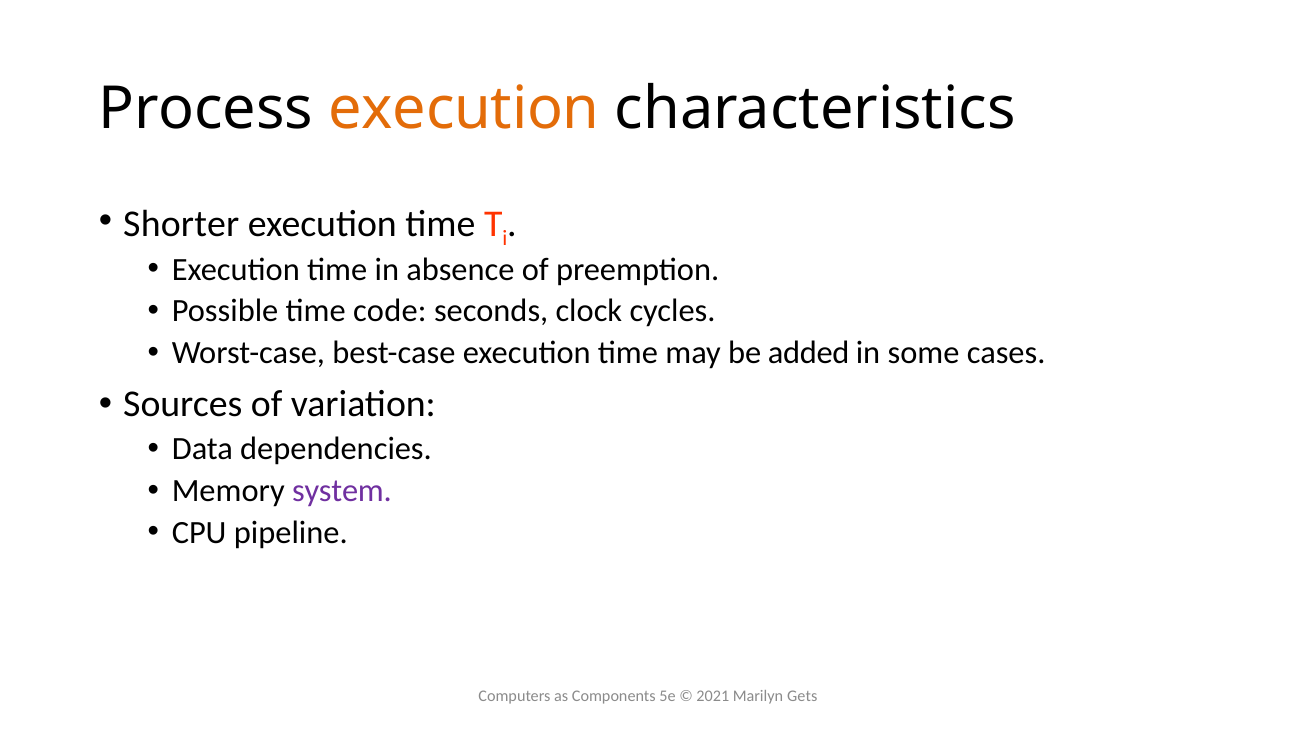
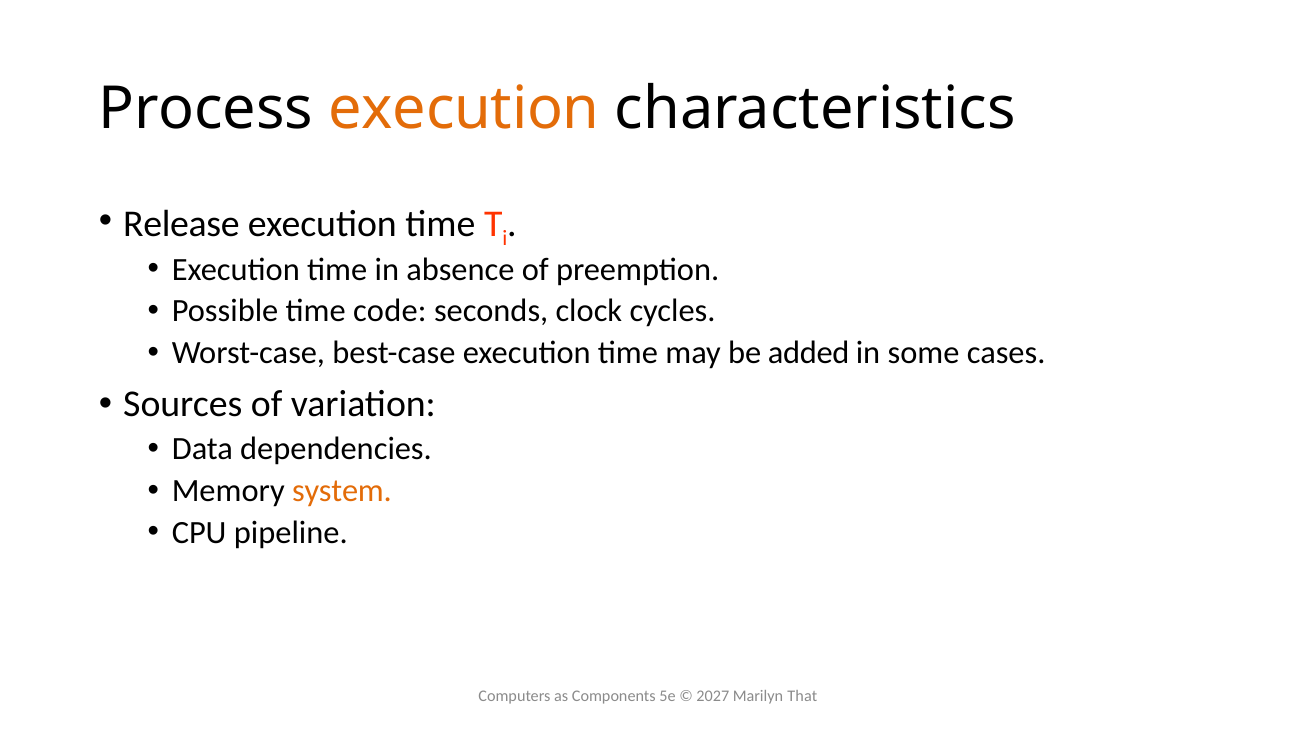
Shorter: Shorter -> Release
system colour: purple -> orange
2021: 2021 -> 2027
Gets: Gets -> That
